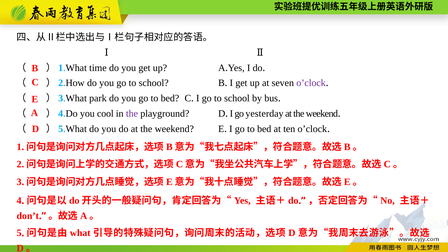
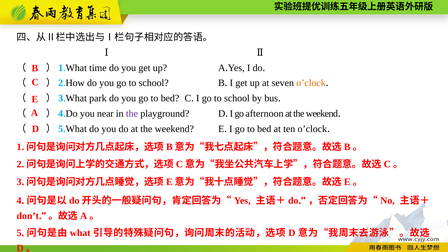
o’clock at (311, 83) colour: purple -> orange
cool: cool -> near
yesterday: yesterday -> afternoon
